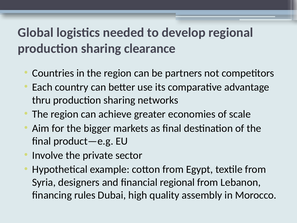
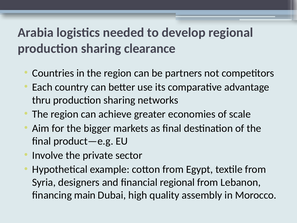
Global: Global -> Arabia
rules: rules -> main
